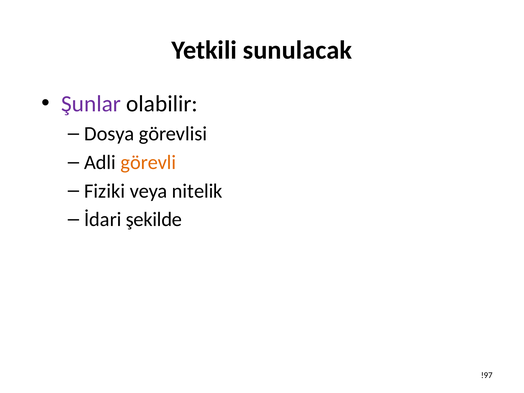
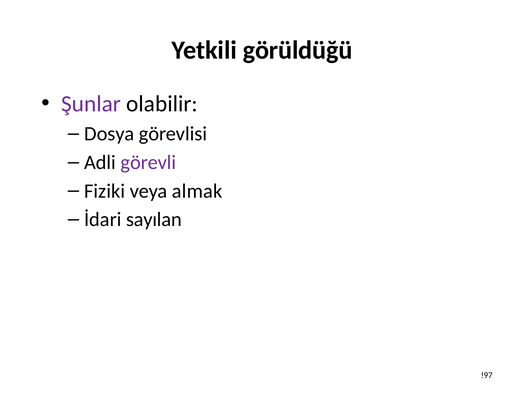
sunulacak: sunulacak -> görüldüğü
görevli colour: orange -> purple
nitelik: nitelik -> almak
şekilde: şekilde -> sayılan
